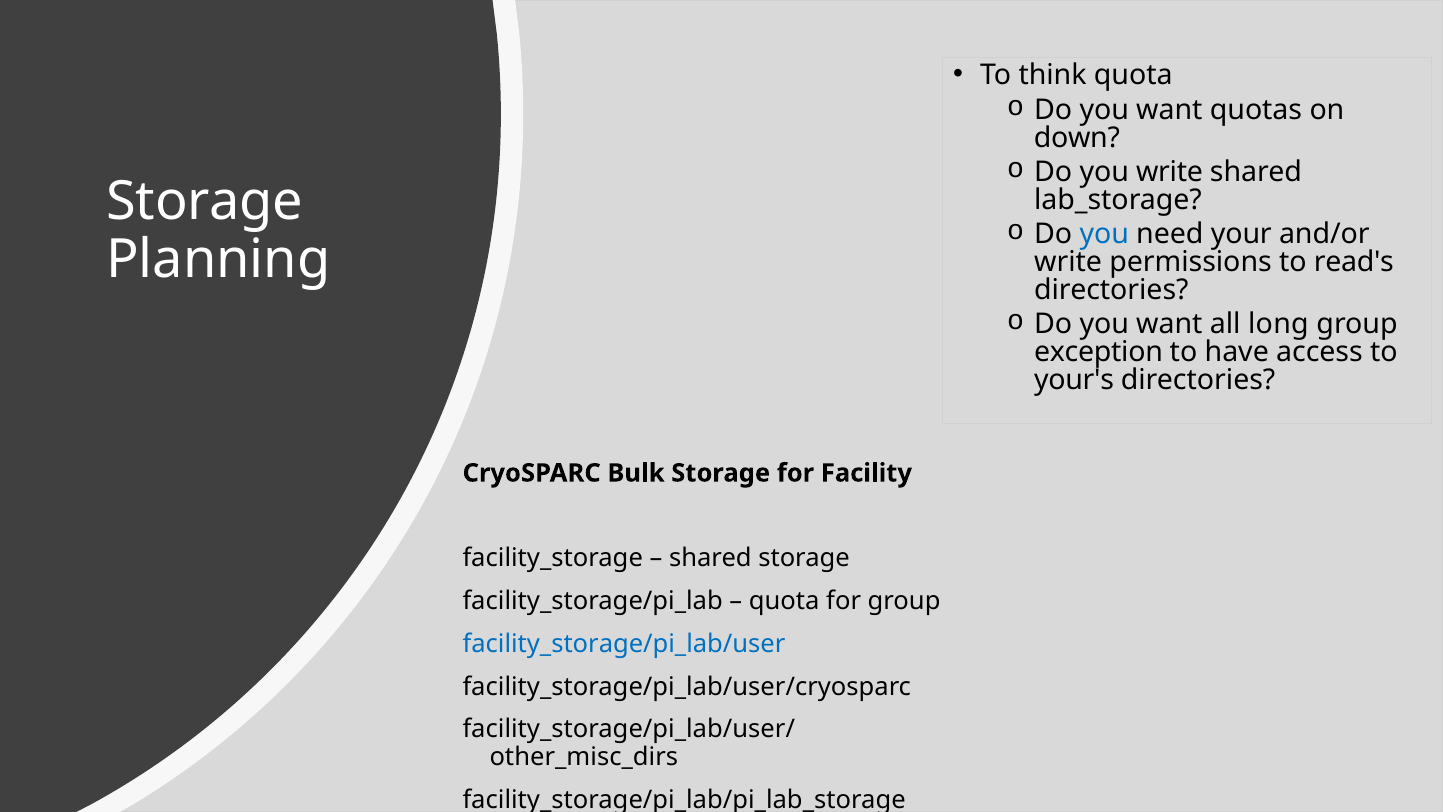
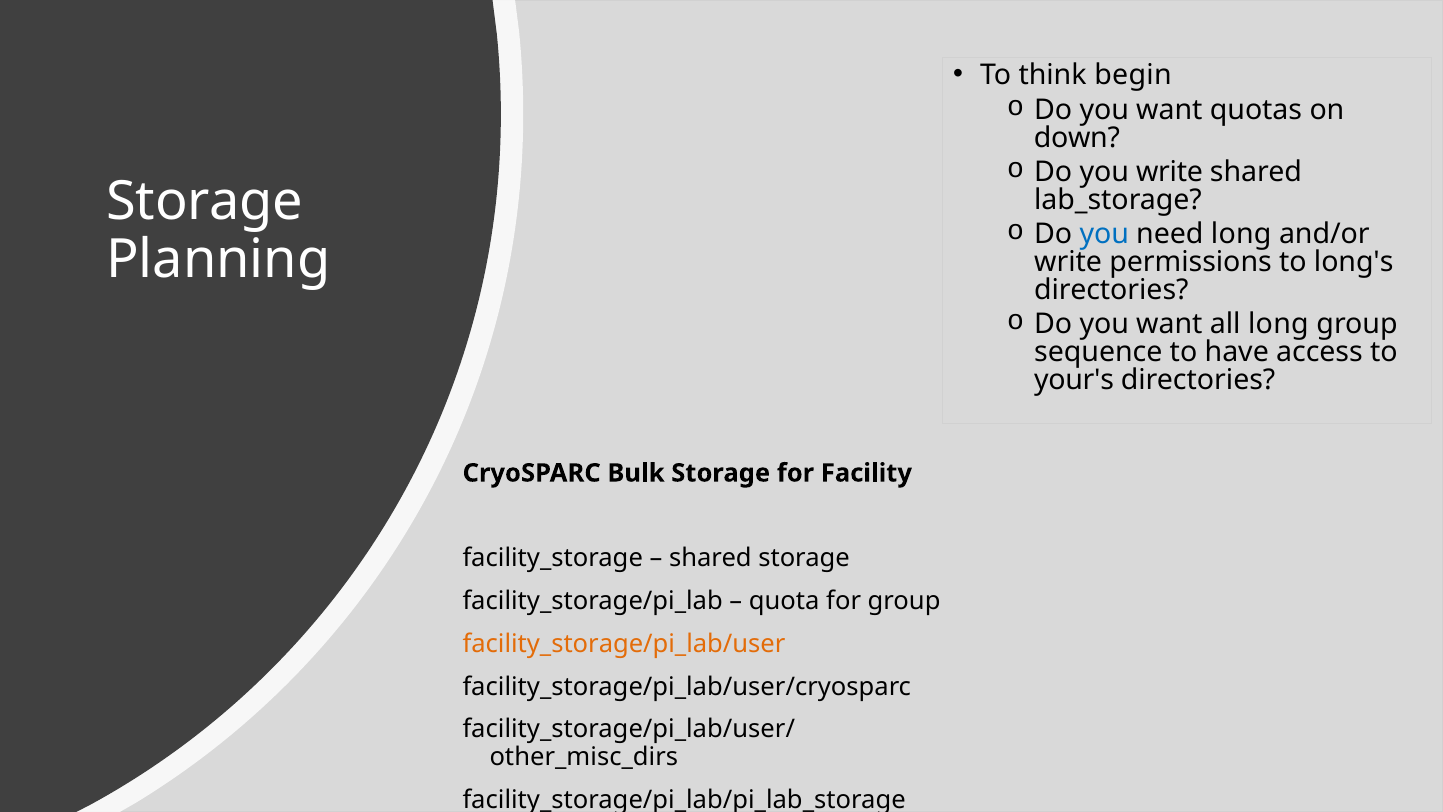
think quota: quota -> begin
need your: your -> long
read's: read's -> long's
exception: exception -> sequence
facility_storage/pi_lab/user colour: blue -> orange
